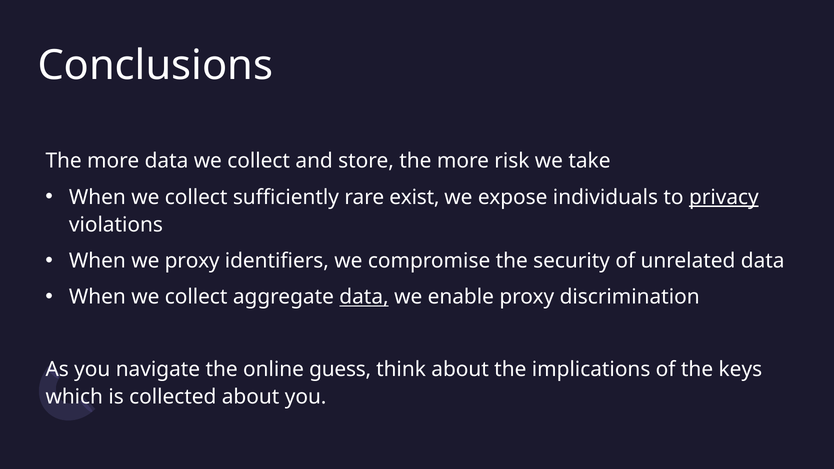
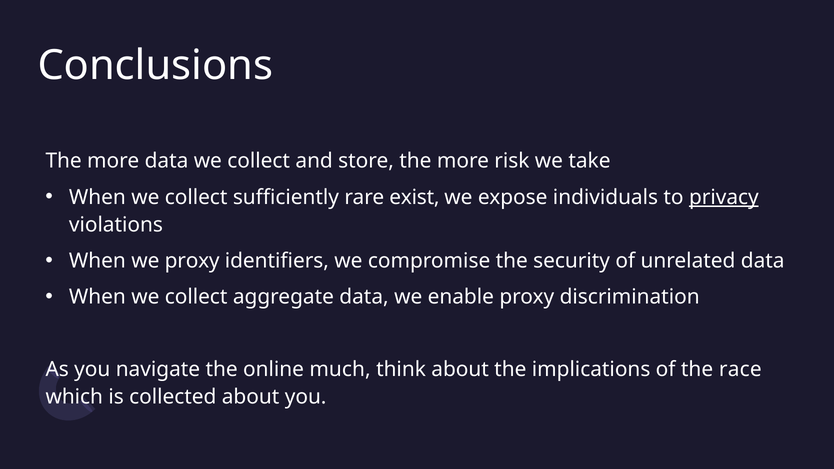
data at (364, 297) underline: present -> none
guess: guess -> much
keys: keys -> race
